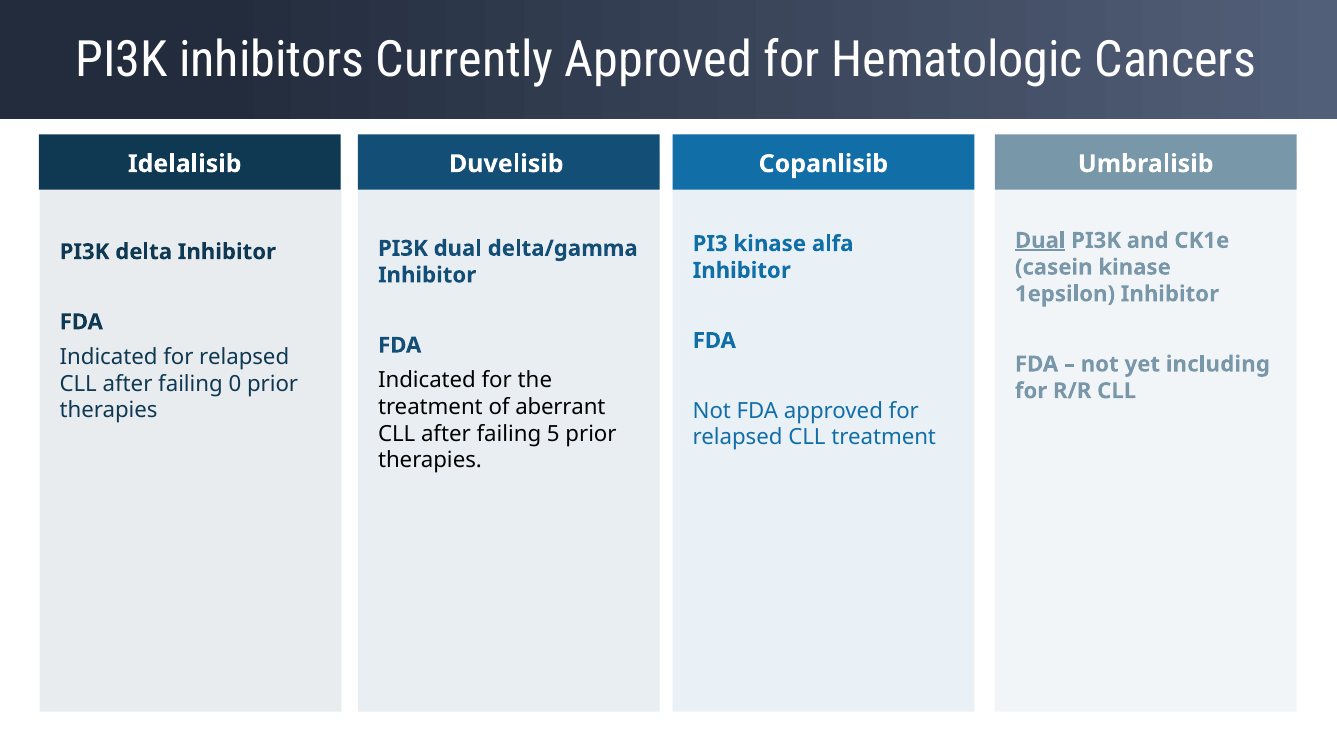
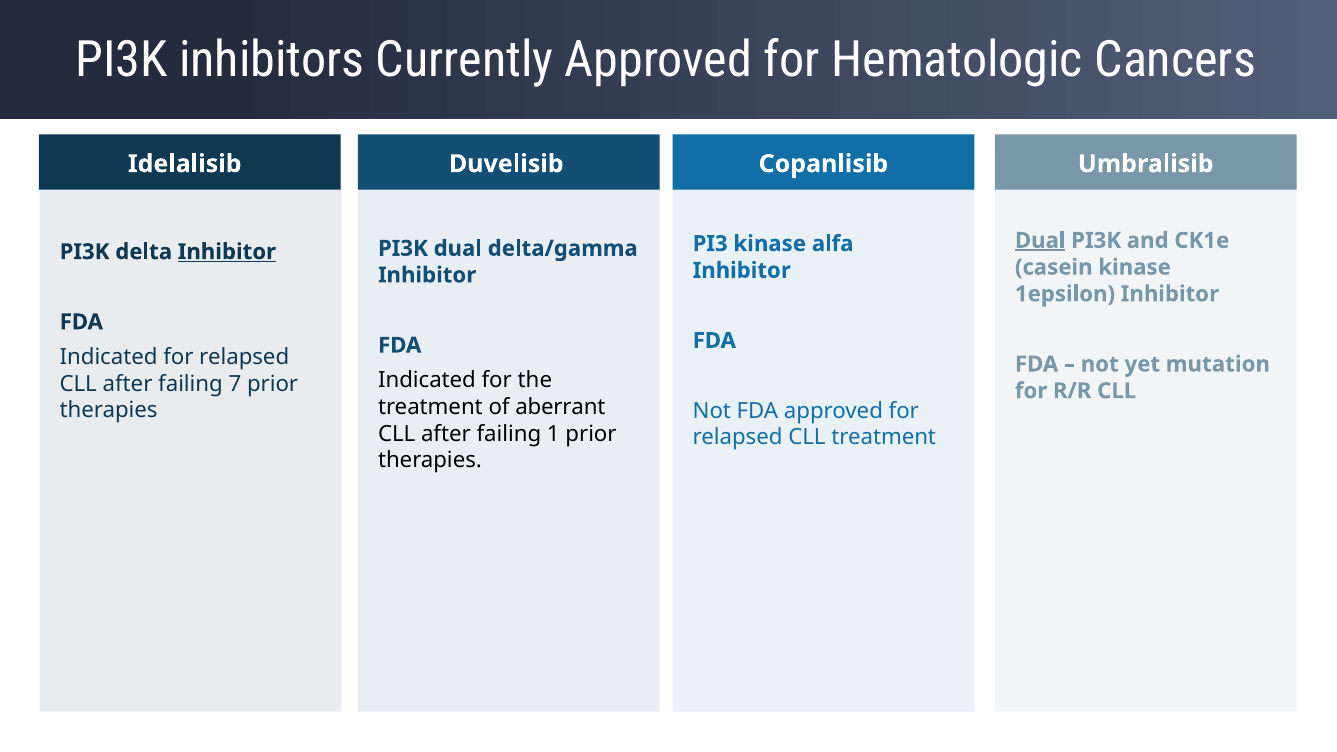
Inhibitor at (227, 252) underline: none -> present
including: including -> mutation
0: 0 -> 7
5: 5 -> 1
